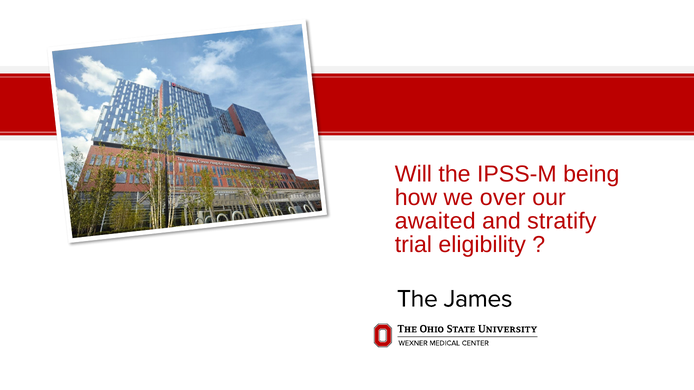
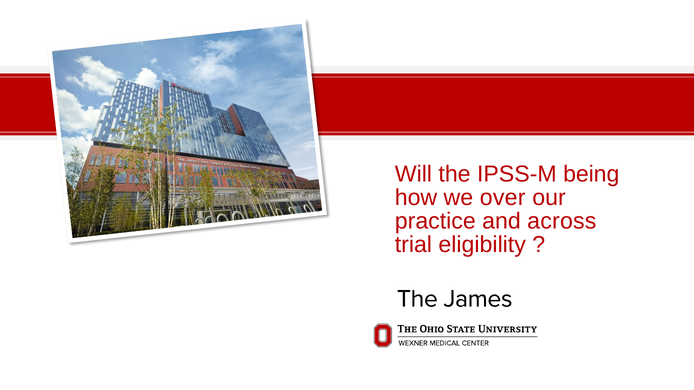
awaited: awaited -> practice
stratify: stratify -> across
